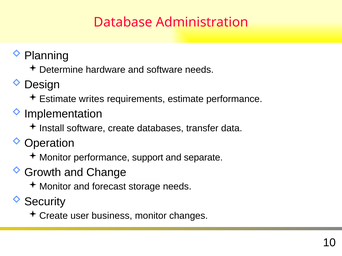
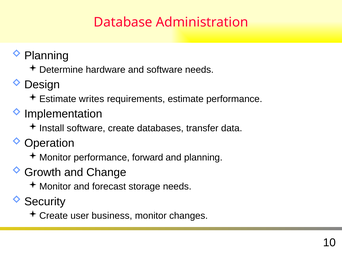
support: support -> forward
separate: separate -> planning
